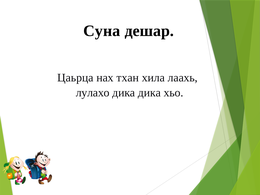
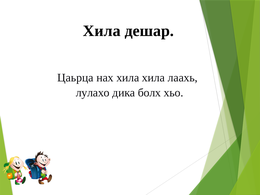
Суна at (102, 31): Суна -> Хила
нах тхан: тхан -> хила
дика дика: дика -> болх
